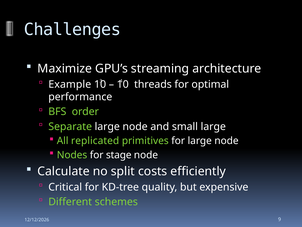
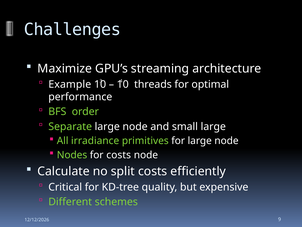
replicated: replicated -> irradiance
for stage: stage -> costs
